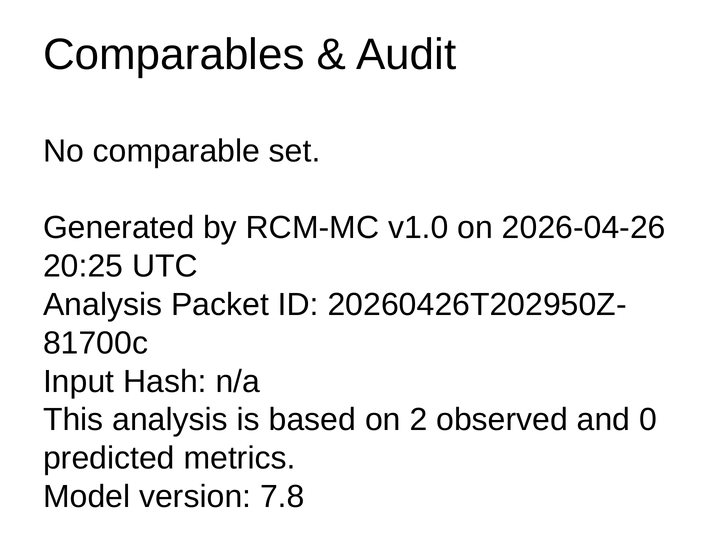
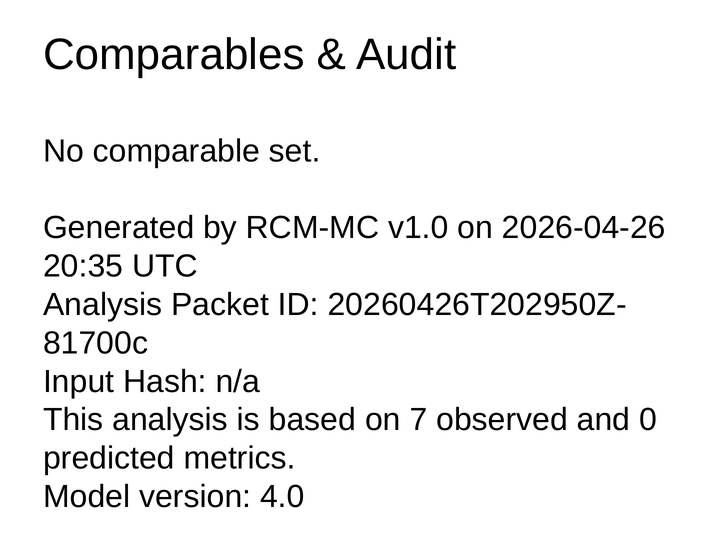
20:25: 20:25 -> 20:35
2: 2 -> 7
7.8: 7.8 -> 4.0
